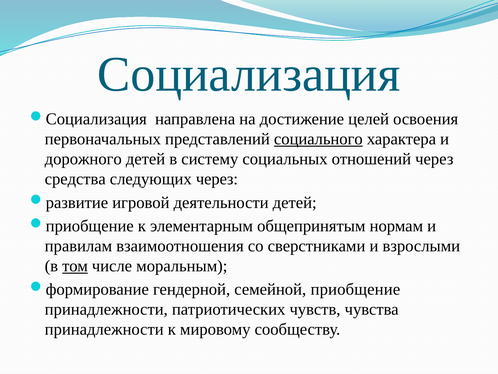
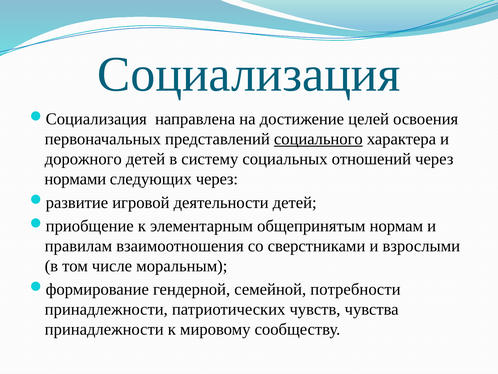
средства: средства -> нормами
том underline: present -> none
приобщение: приобщение -> потребности
